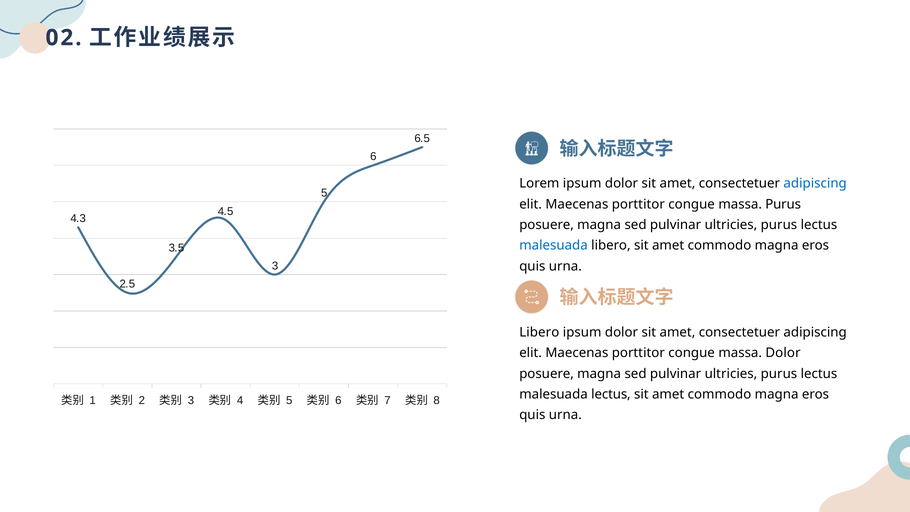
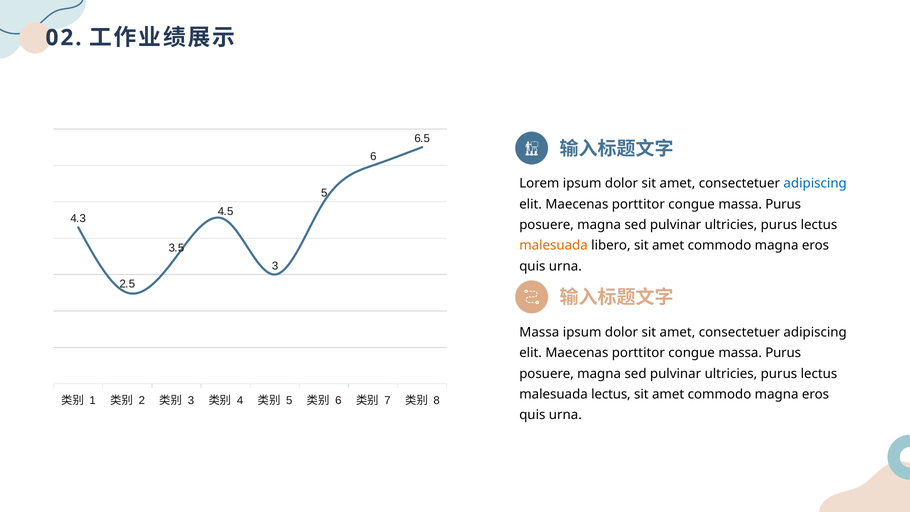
malesuada at (553, 245) colour: blue -> orange
Libero at (539, 332): Libero -> Massa
Dolor at (783, 353): Dolor -> Purus
